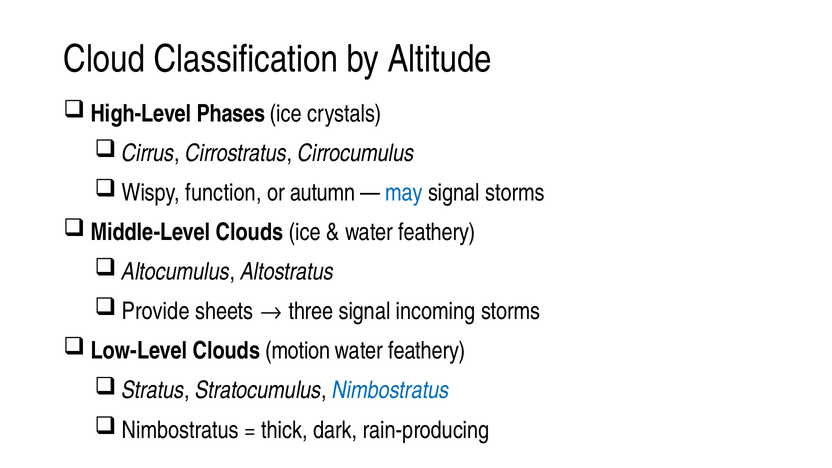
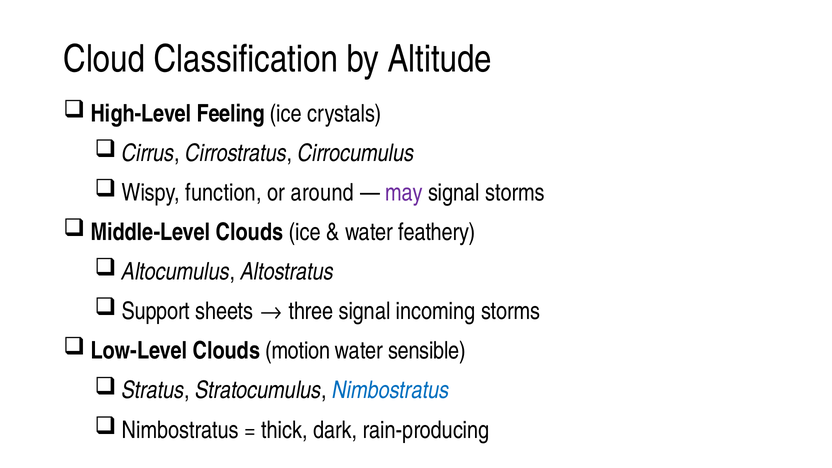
Phases: Phases -> Feeling
autumn: autumn -> around
may colour: blue -> purple
Provide: Provide -> Support
feathery at (427, 351): feathery -> sensible
